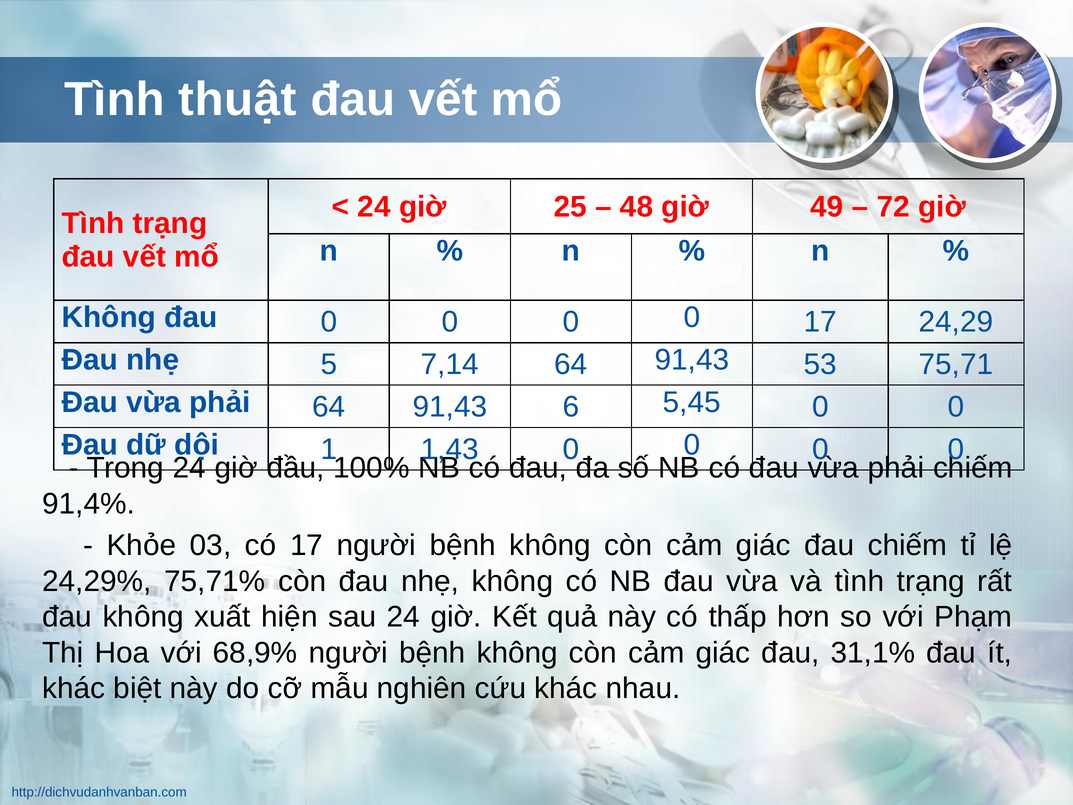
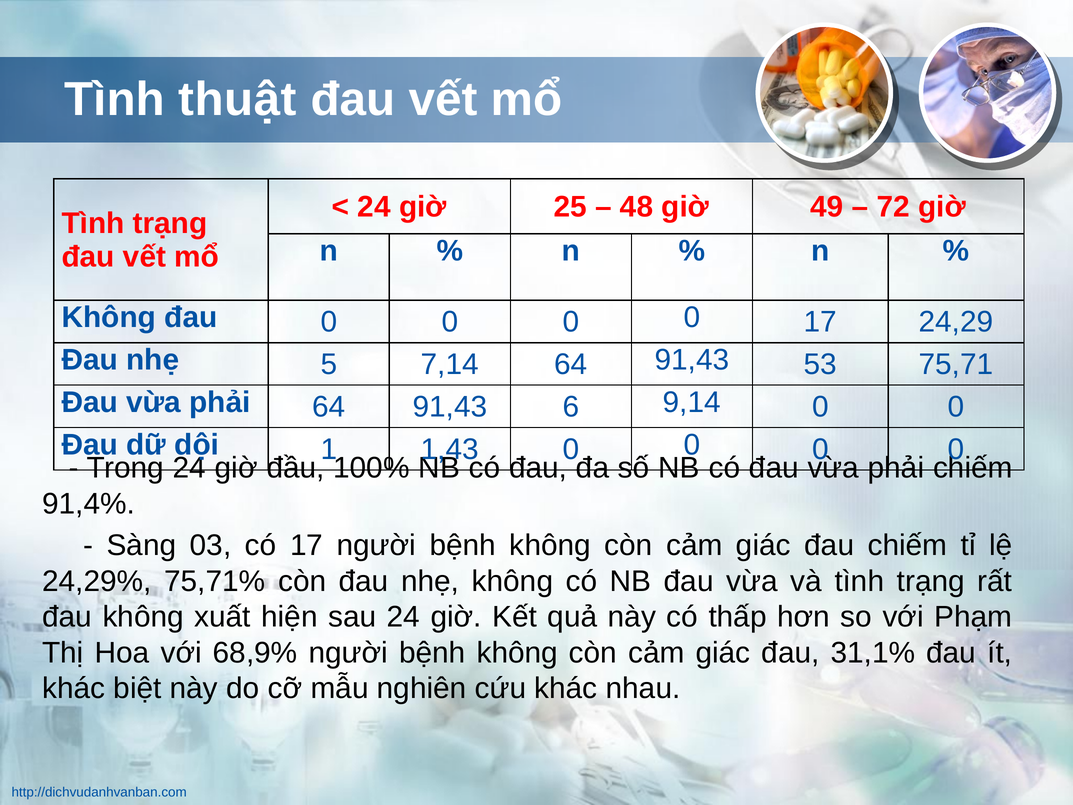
5,45: 5,45 -> 9,14
Khỏe: Khỏe -> Sàng
